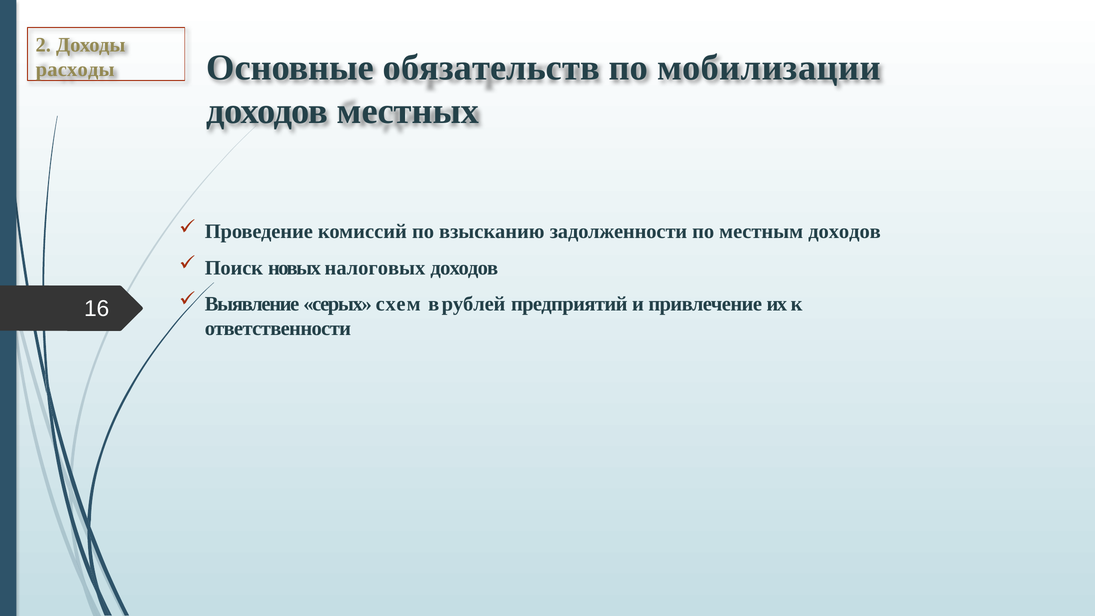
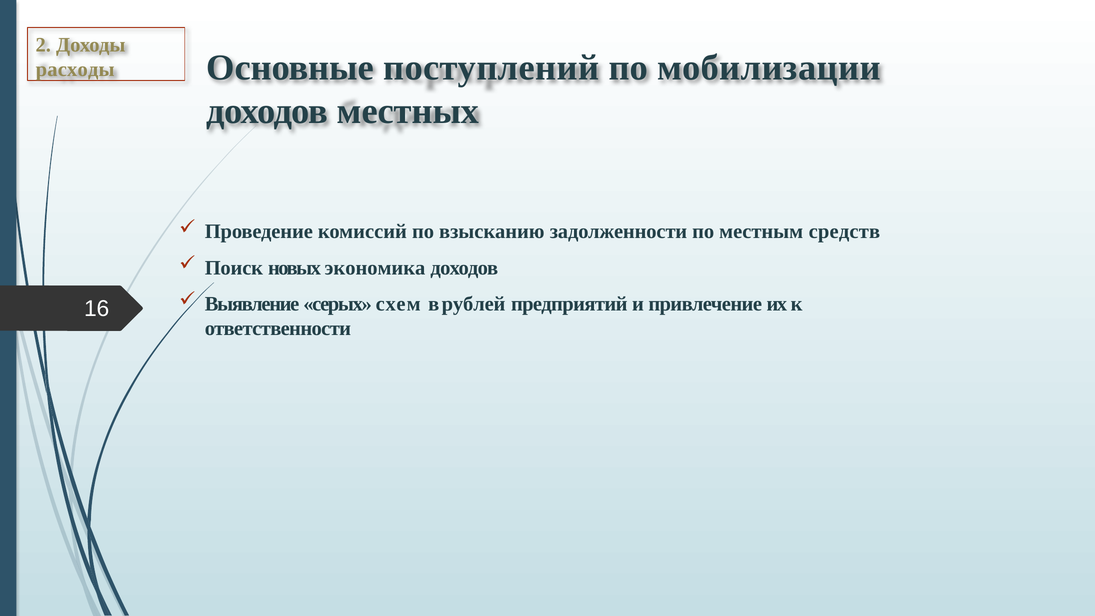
обязательств: обязательств -> поступлений
местным доходов: доходов -> средств
налоговых: налоговых -> экономика
